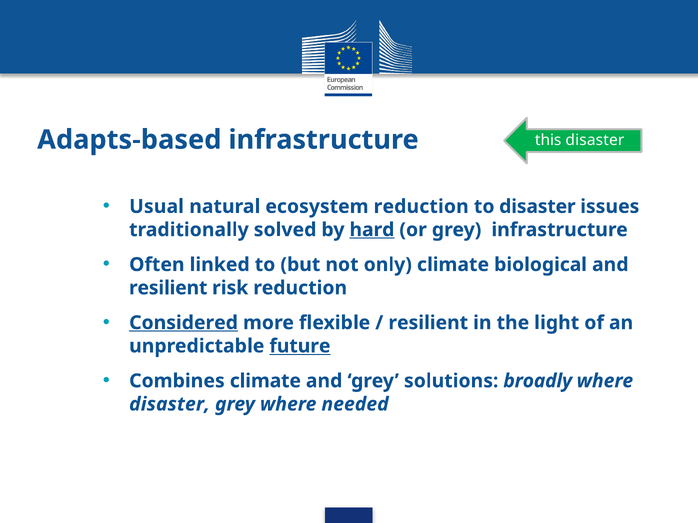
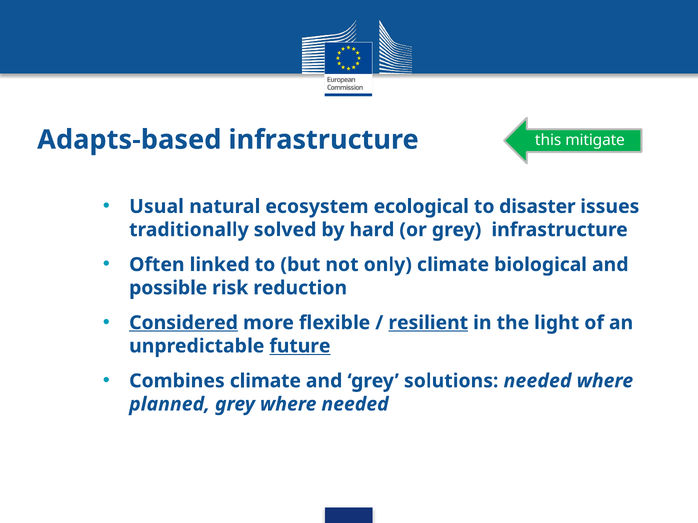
this disaster: disaster -> mitigate
ecosystem reduction: reduction -> ecological
hard underline: present -> none
resilient at (168, 288): resilient -> possible
resilient at (428, 323) underline: none -> present
solutions broadly: broadly -> needed
disaster at (169, 405): disaster -> planned
